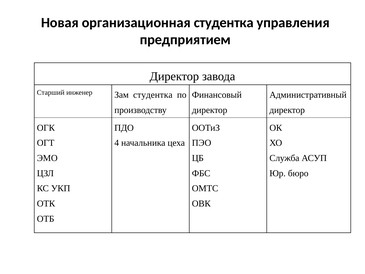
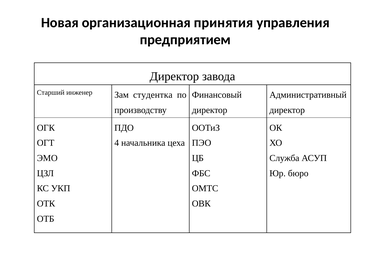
организационная студентка: студентка -> принятия
